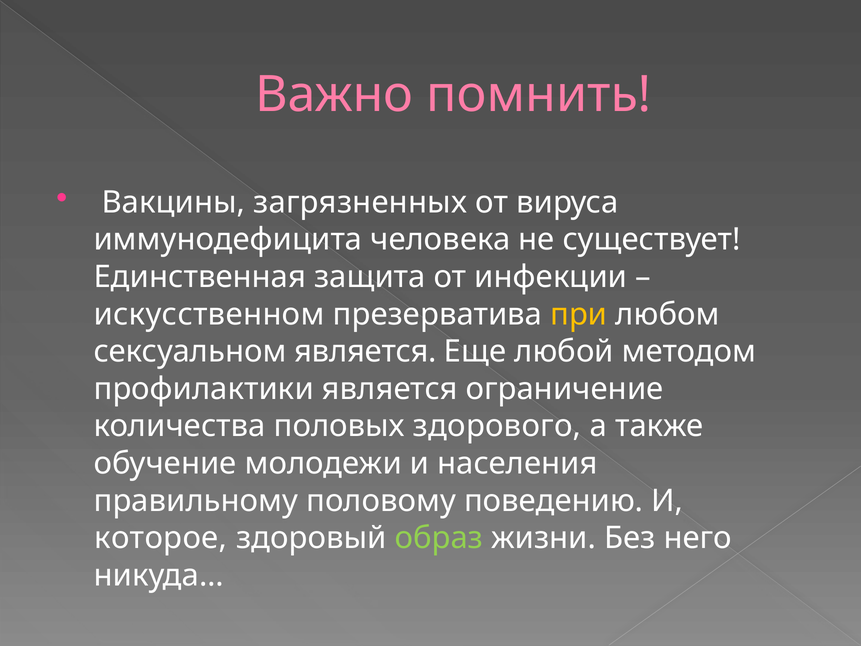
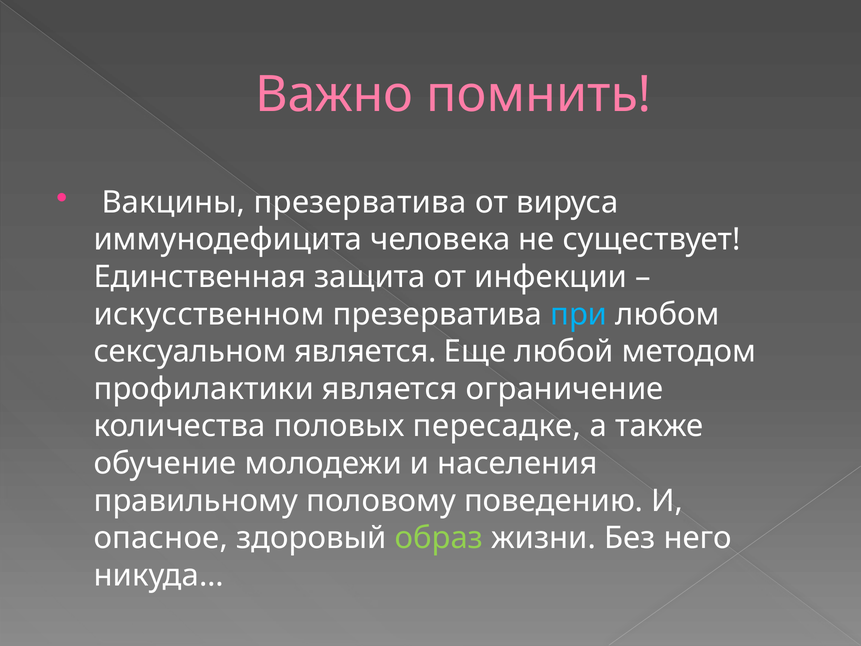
Вакцины загрязненных: загрязненных -> презерватива
при colour: yellow -> light blue
здорового: здорового -> пересадке
которое: которое -> опасное
